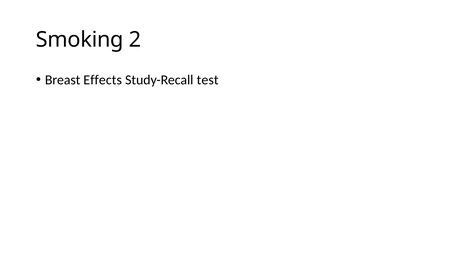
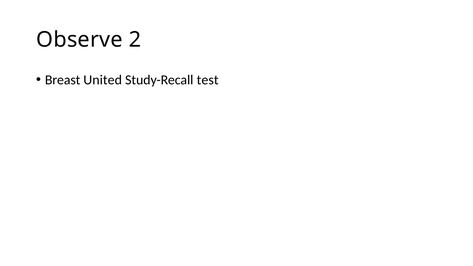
Smoking: Smoking -> Observe
Effects: Effects -> United
